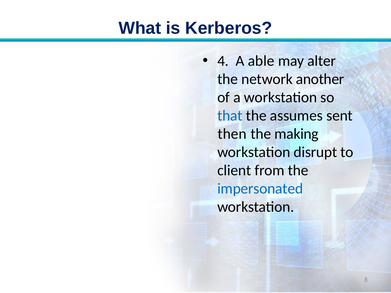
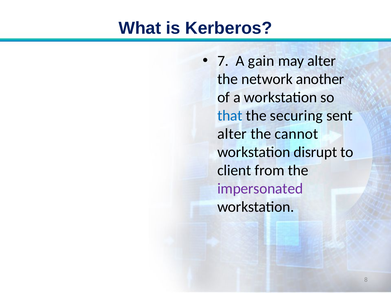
4: 4 -> 7
able: able -> gain
assumes: assumes -> securing
then at (232, 134): then -> alter
making: making -> cannot
impersonated colour: blue -> purple
